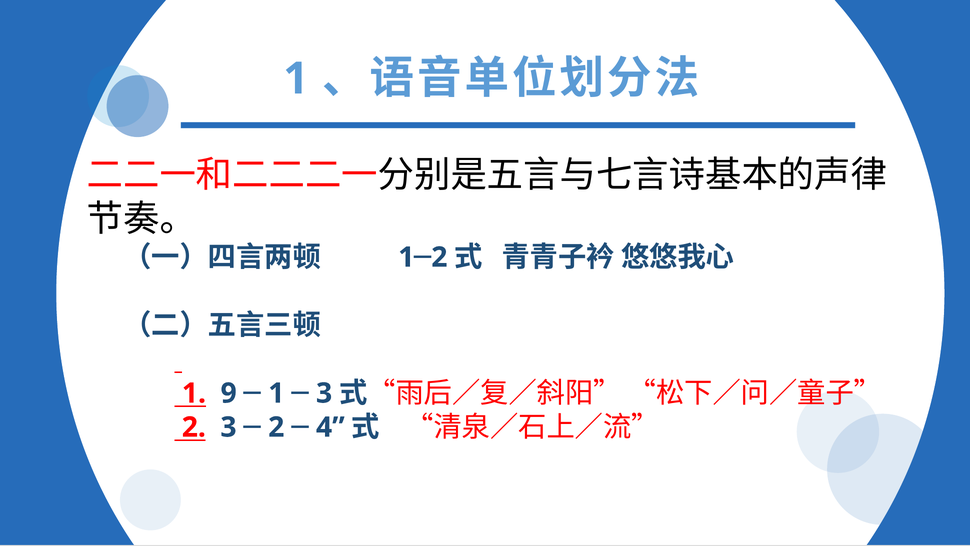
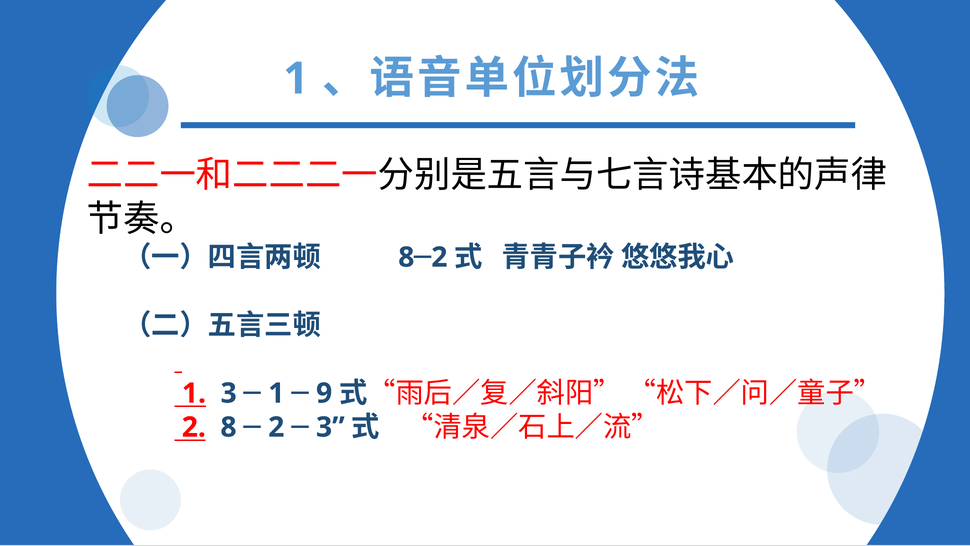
1 at (406, 257): 1 -> 8
1 9: 9 -> 3
1 3: 3 -> 9
2 3: 3 -> 8
2 4: 4 -> 3
